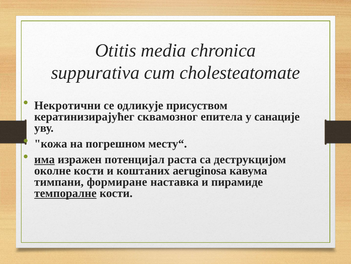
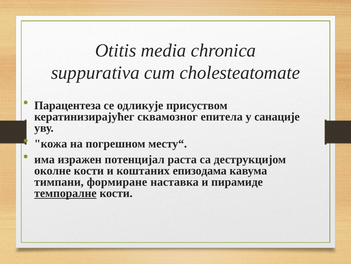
Некротични: Некротични -> Парацентеза
има underline: present -> none
aeruginosa: aeruginosa -> епизодама
